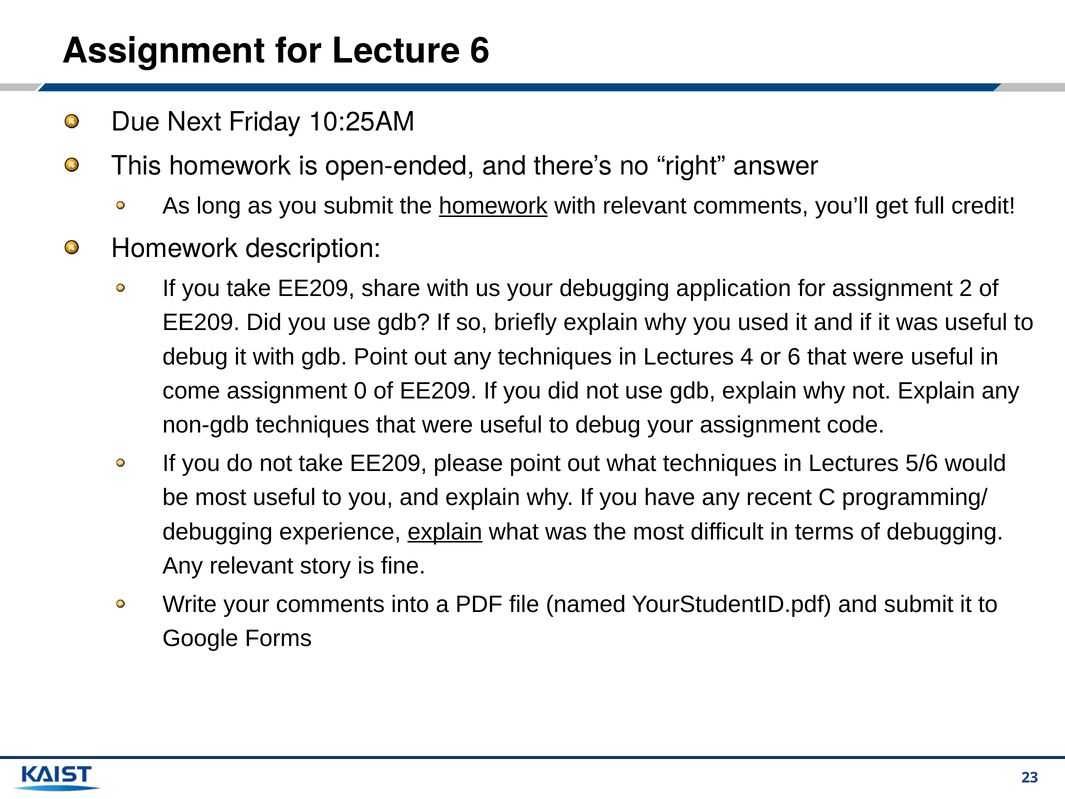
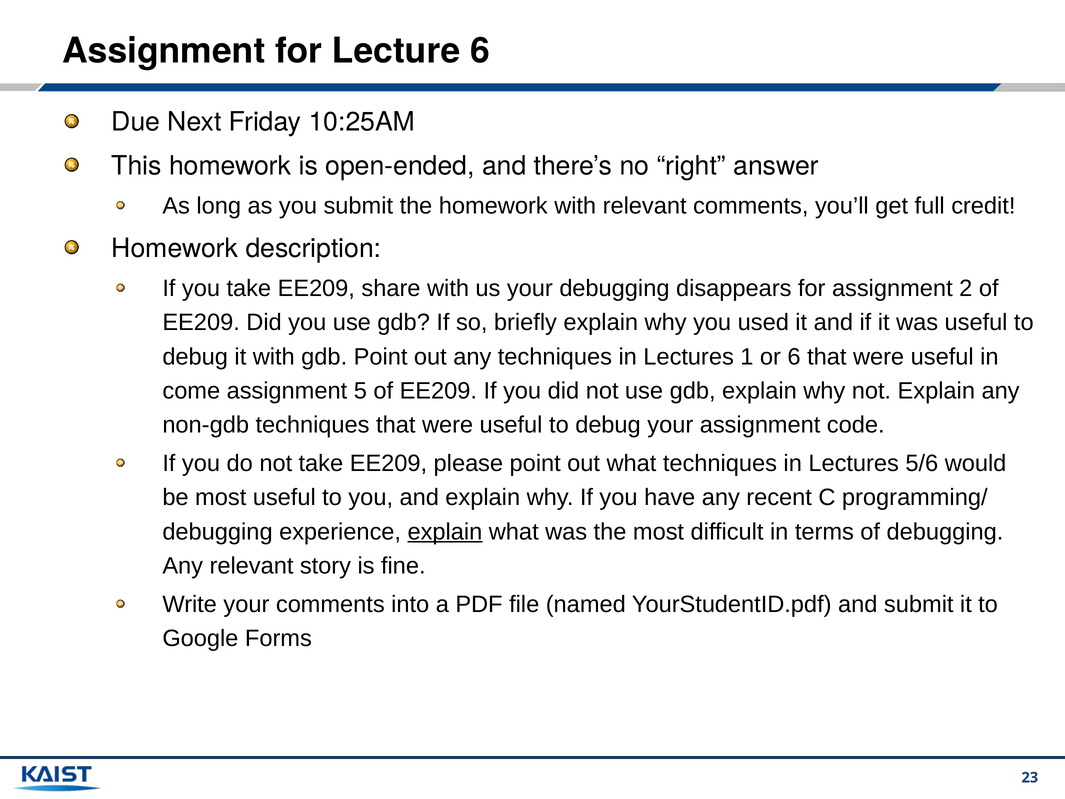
homework at (493, 206) underline: present -> none
application: application -> disappears
4: 4 -> 1
0: 0 -> 5
